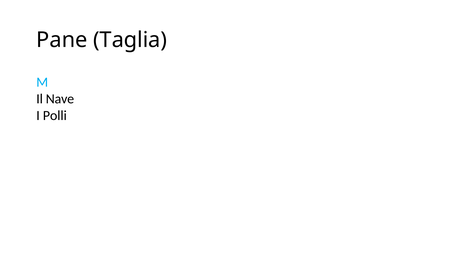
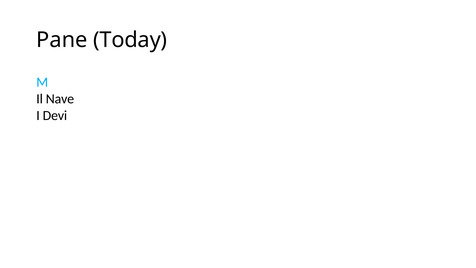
Taglia: Taglia -> Today
Polli: Polli -> Devi
